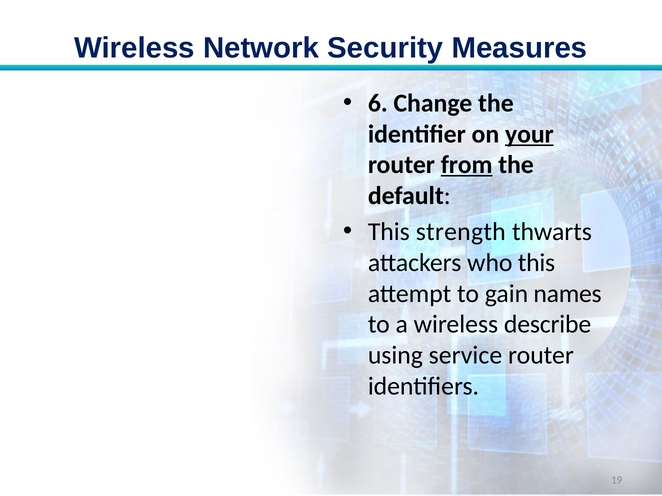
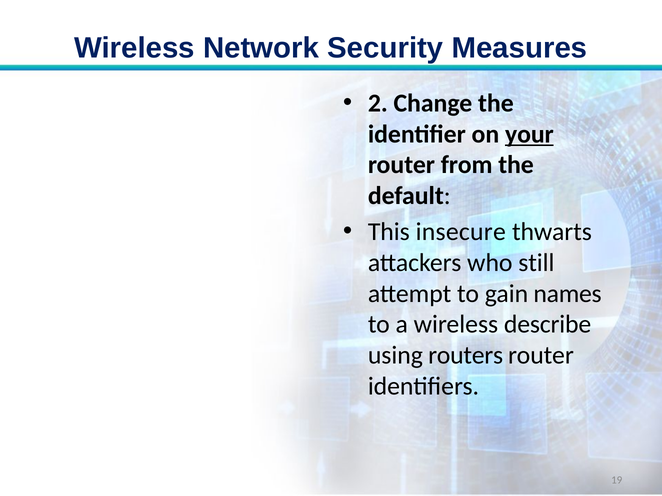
6: 6 -> 2
from underline: present -> none
strength: strength -> insecure
who this: this -> still
service: service -> routers
